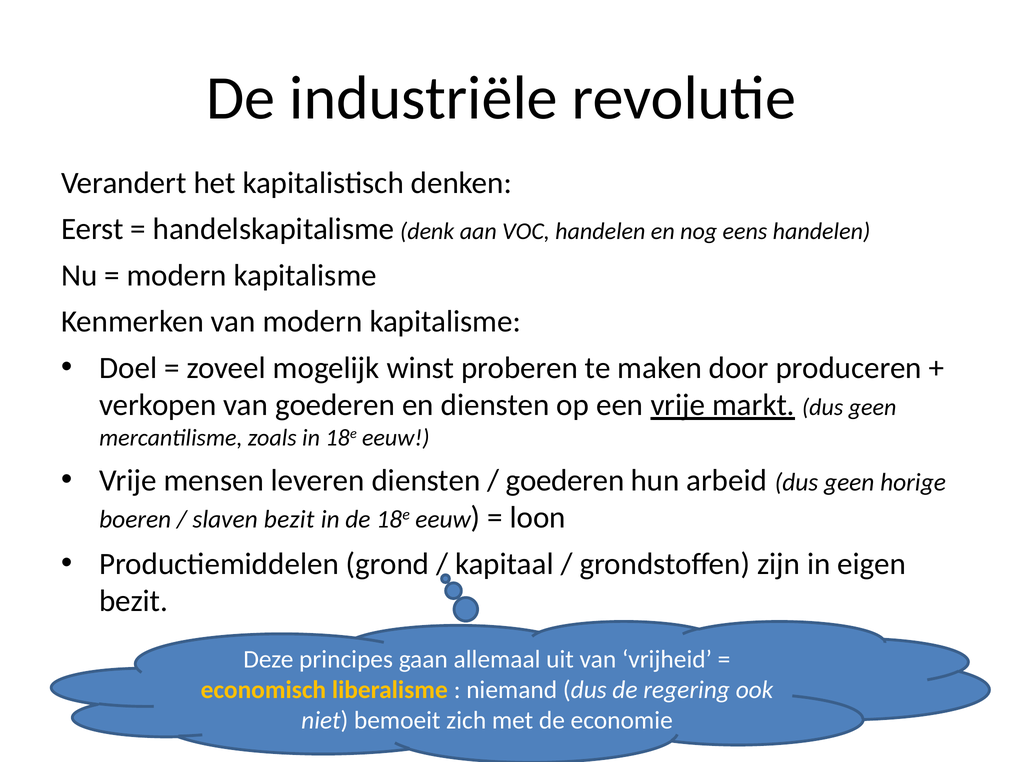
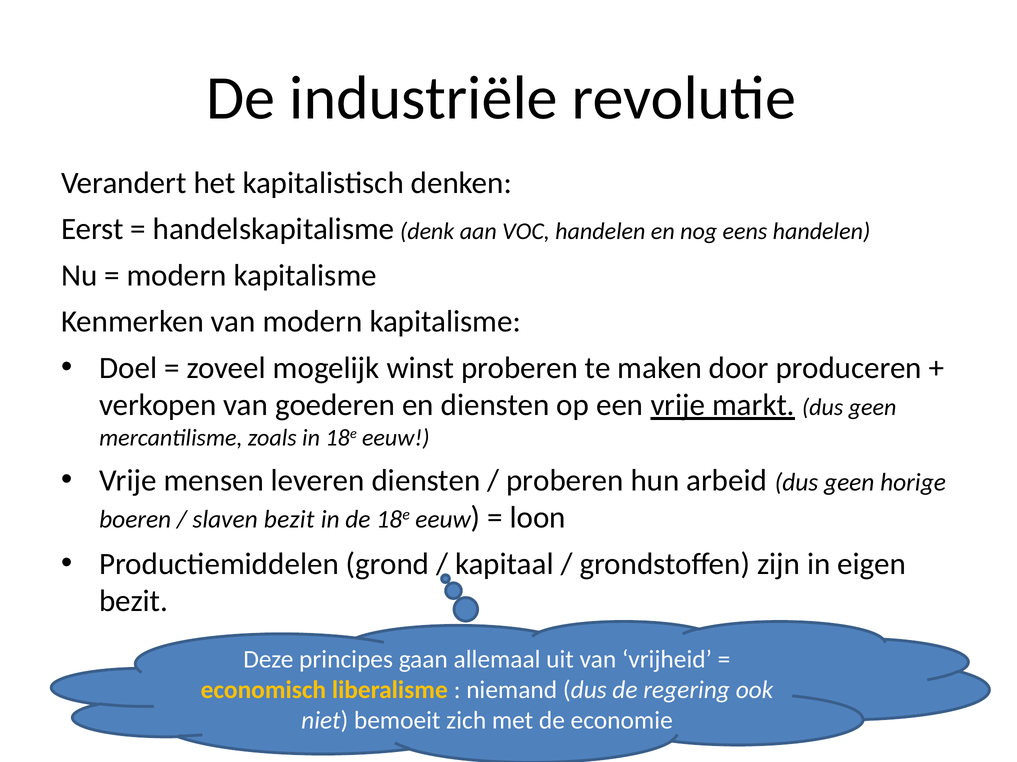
goederen at (565, 481): goederen -> proberen
